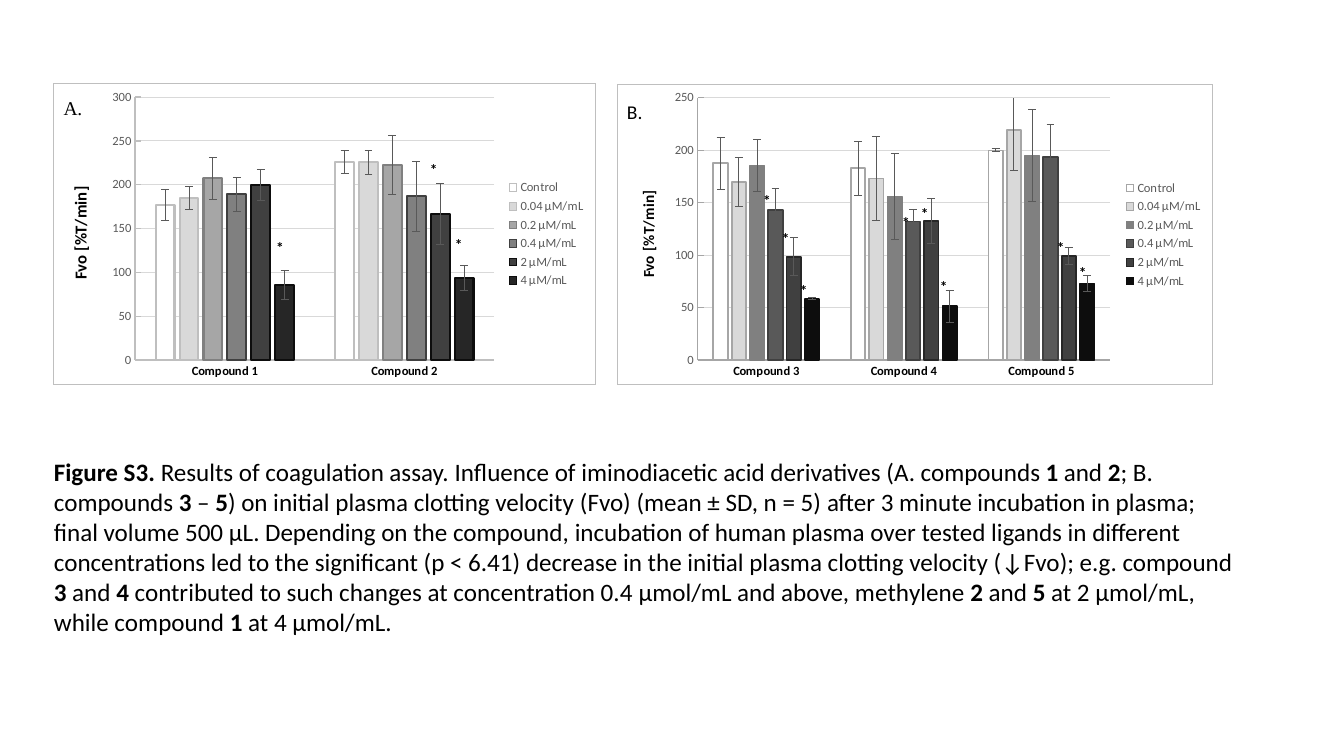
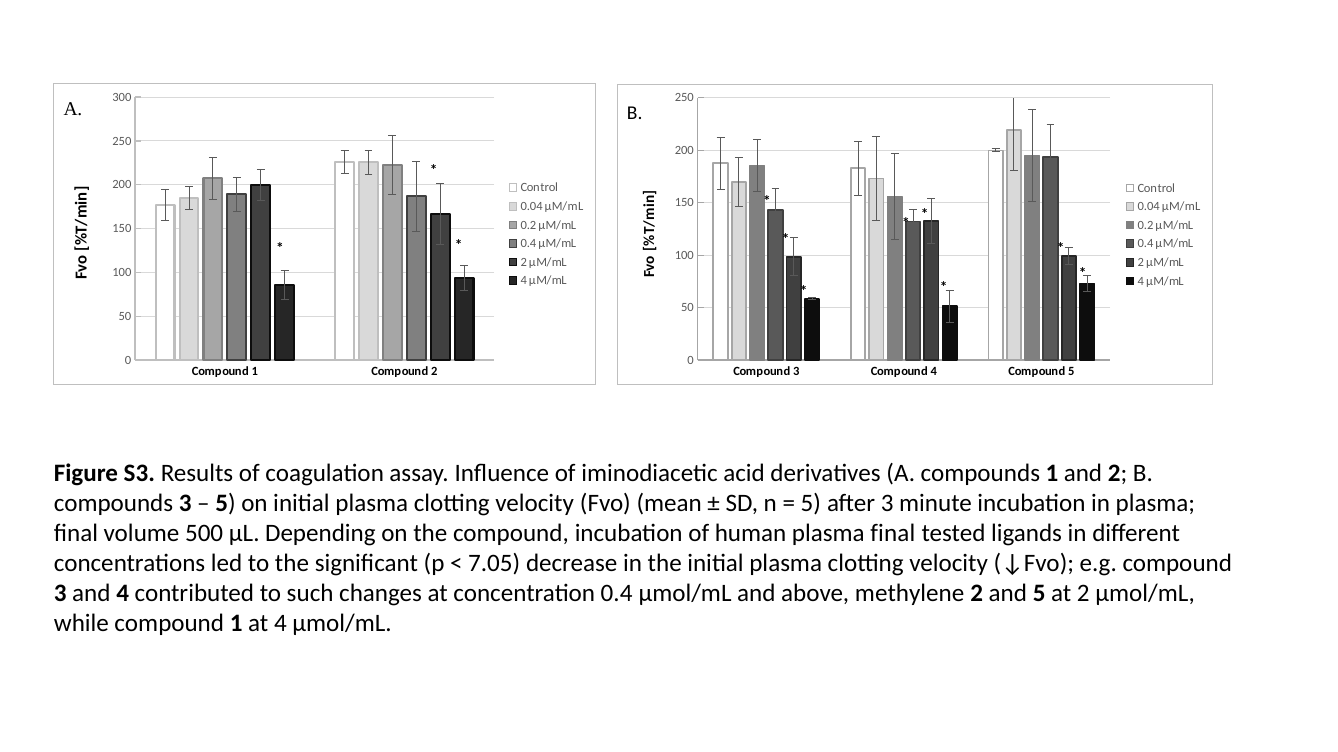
human plasma over: over -> final
6.41: 6.41 -> 7.05
